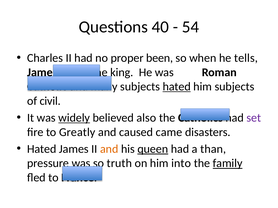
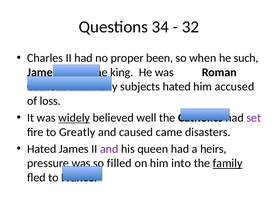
40: 40 -> 34
54: 54 -> 32
tells: tells -> such
hated at (177, 87) underline: present -> none
him subjects: subjects -> accused
civil: civil -> loss
also: also -> well
and at (109, 149) colour: orange -> purple
queen underline: present -> none
than: than -> heirs
truth: truth -> filled
